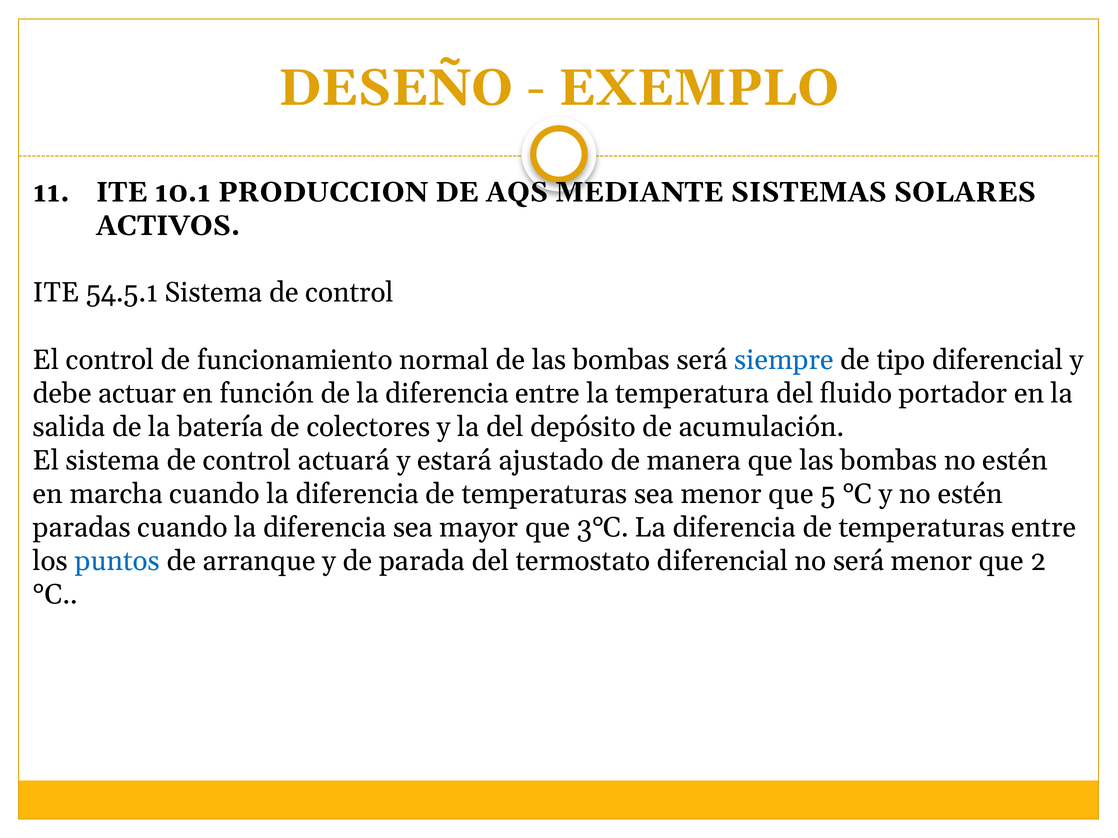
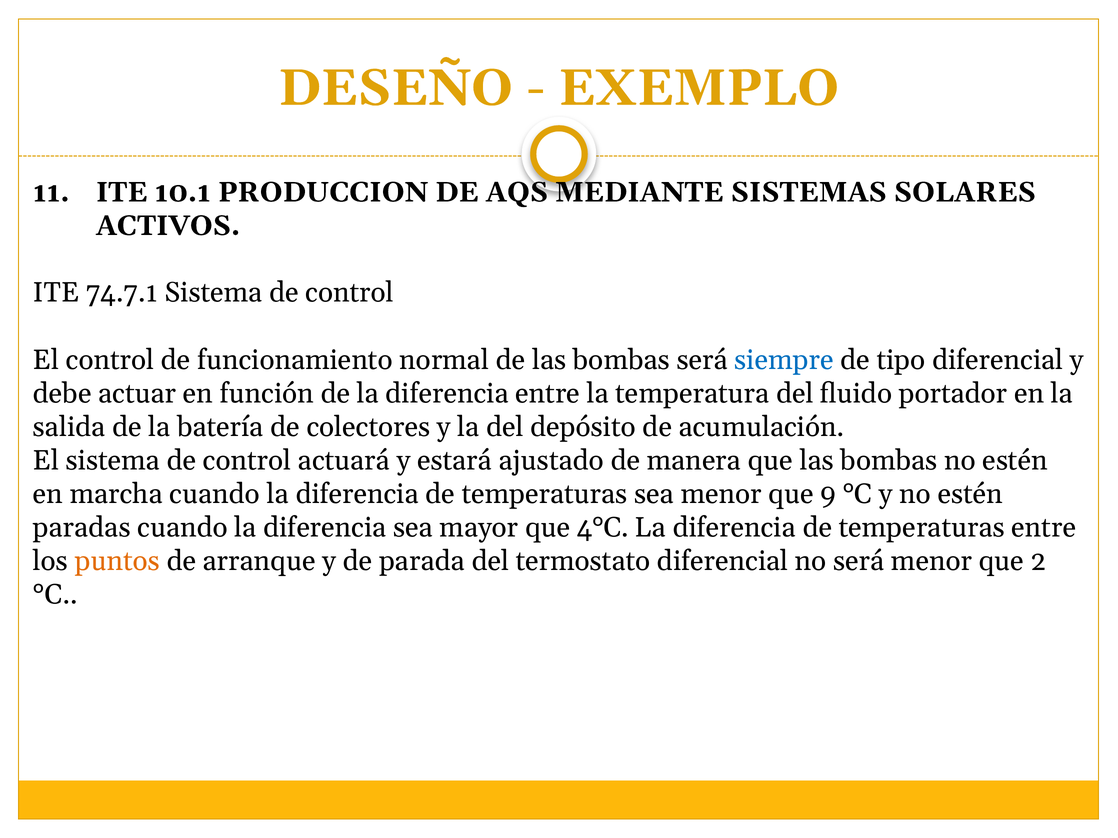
54.5.1: 54.5.1 -> 74.7.1
5: 5 -> 9
3°C: 3°C -> 4°C
puntos colour: blue -> orange
